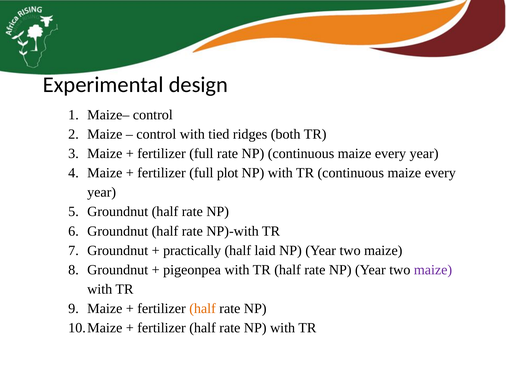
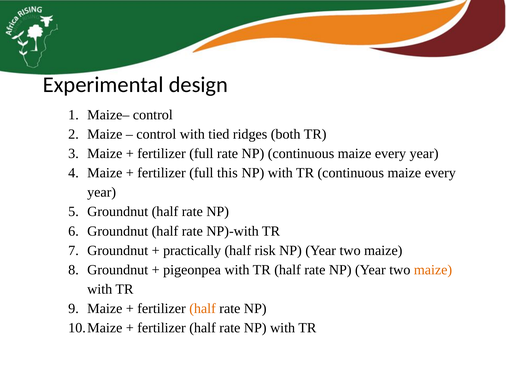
plot: plot -> this
laid: laid -> risk
maize at (433, 270) colour: purple -> orange
